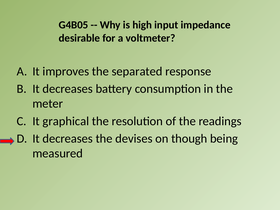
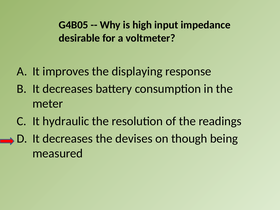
separated: separated -> displaying
graphical: graphical -> hydraulic
